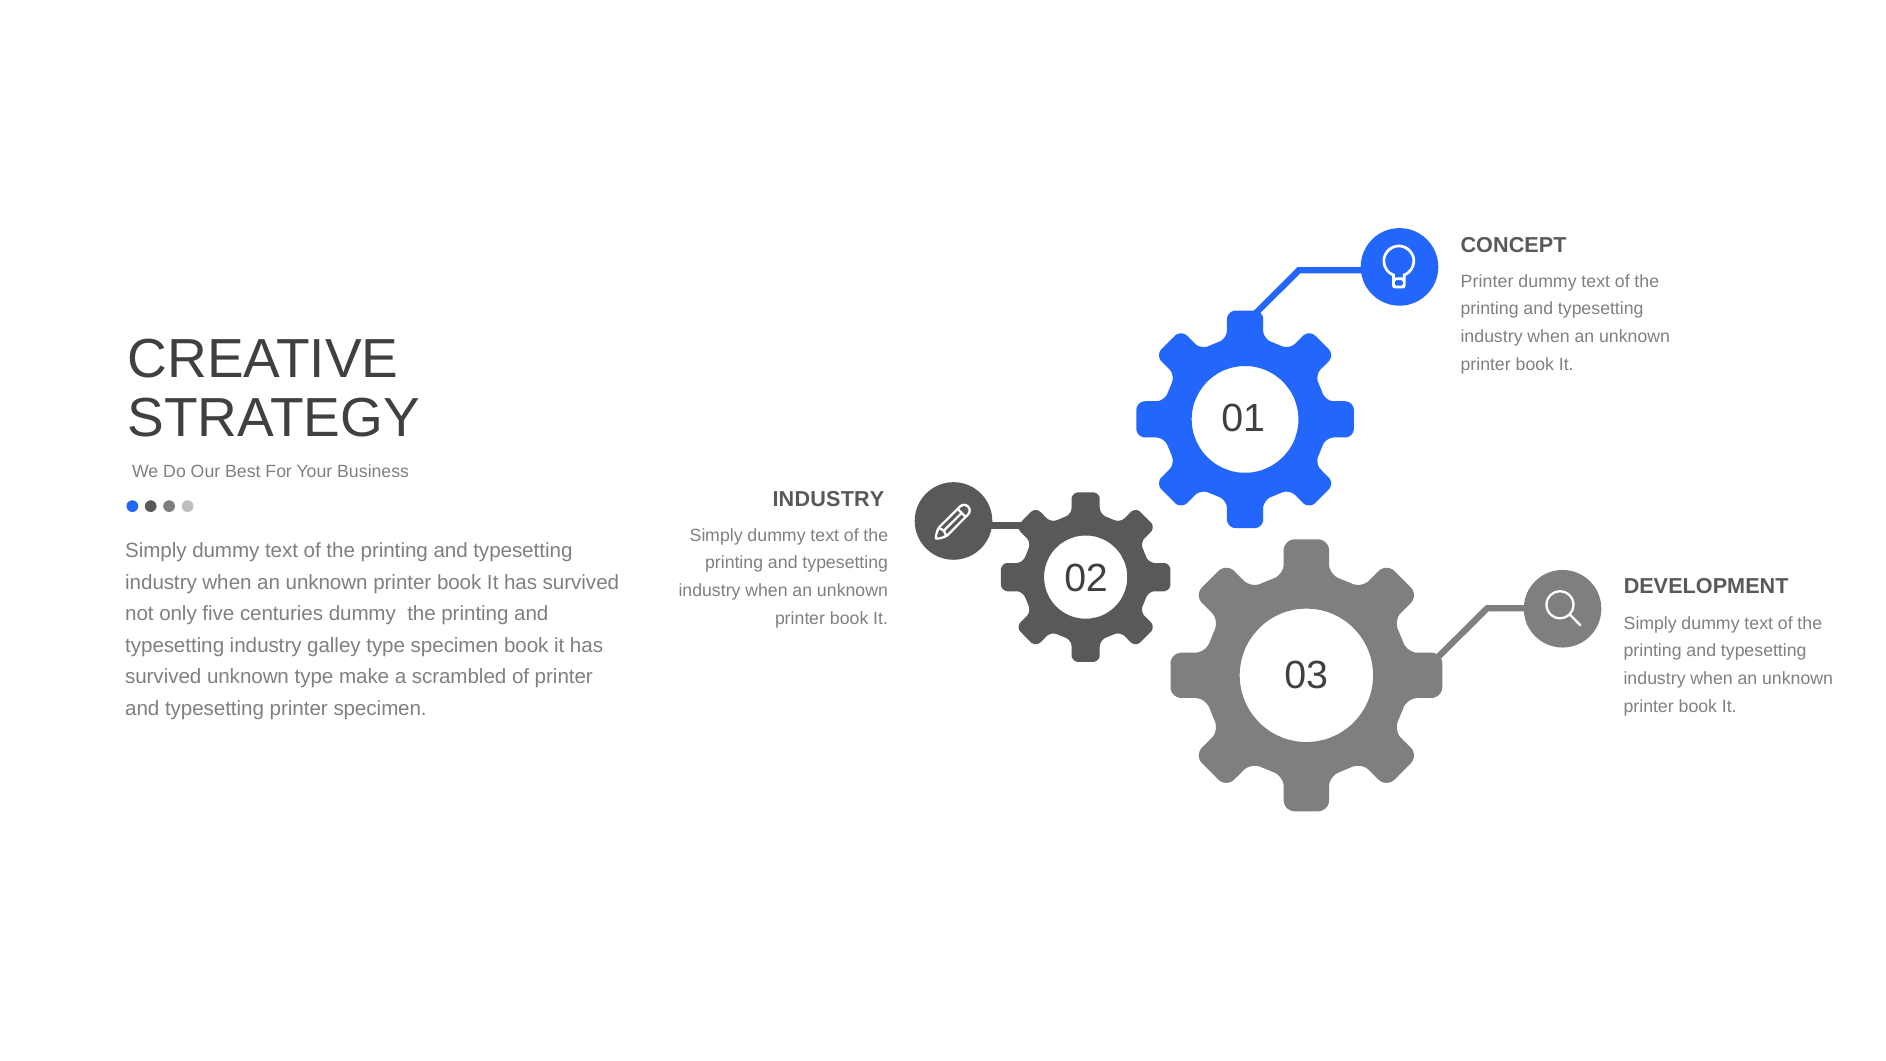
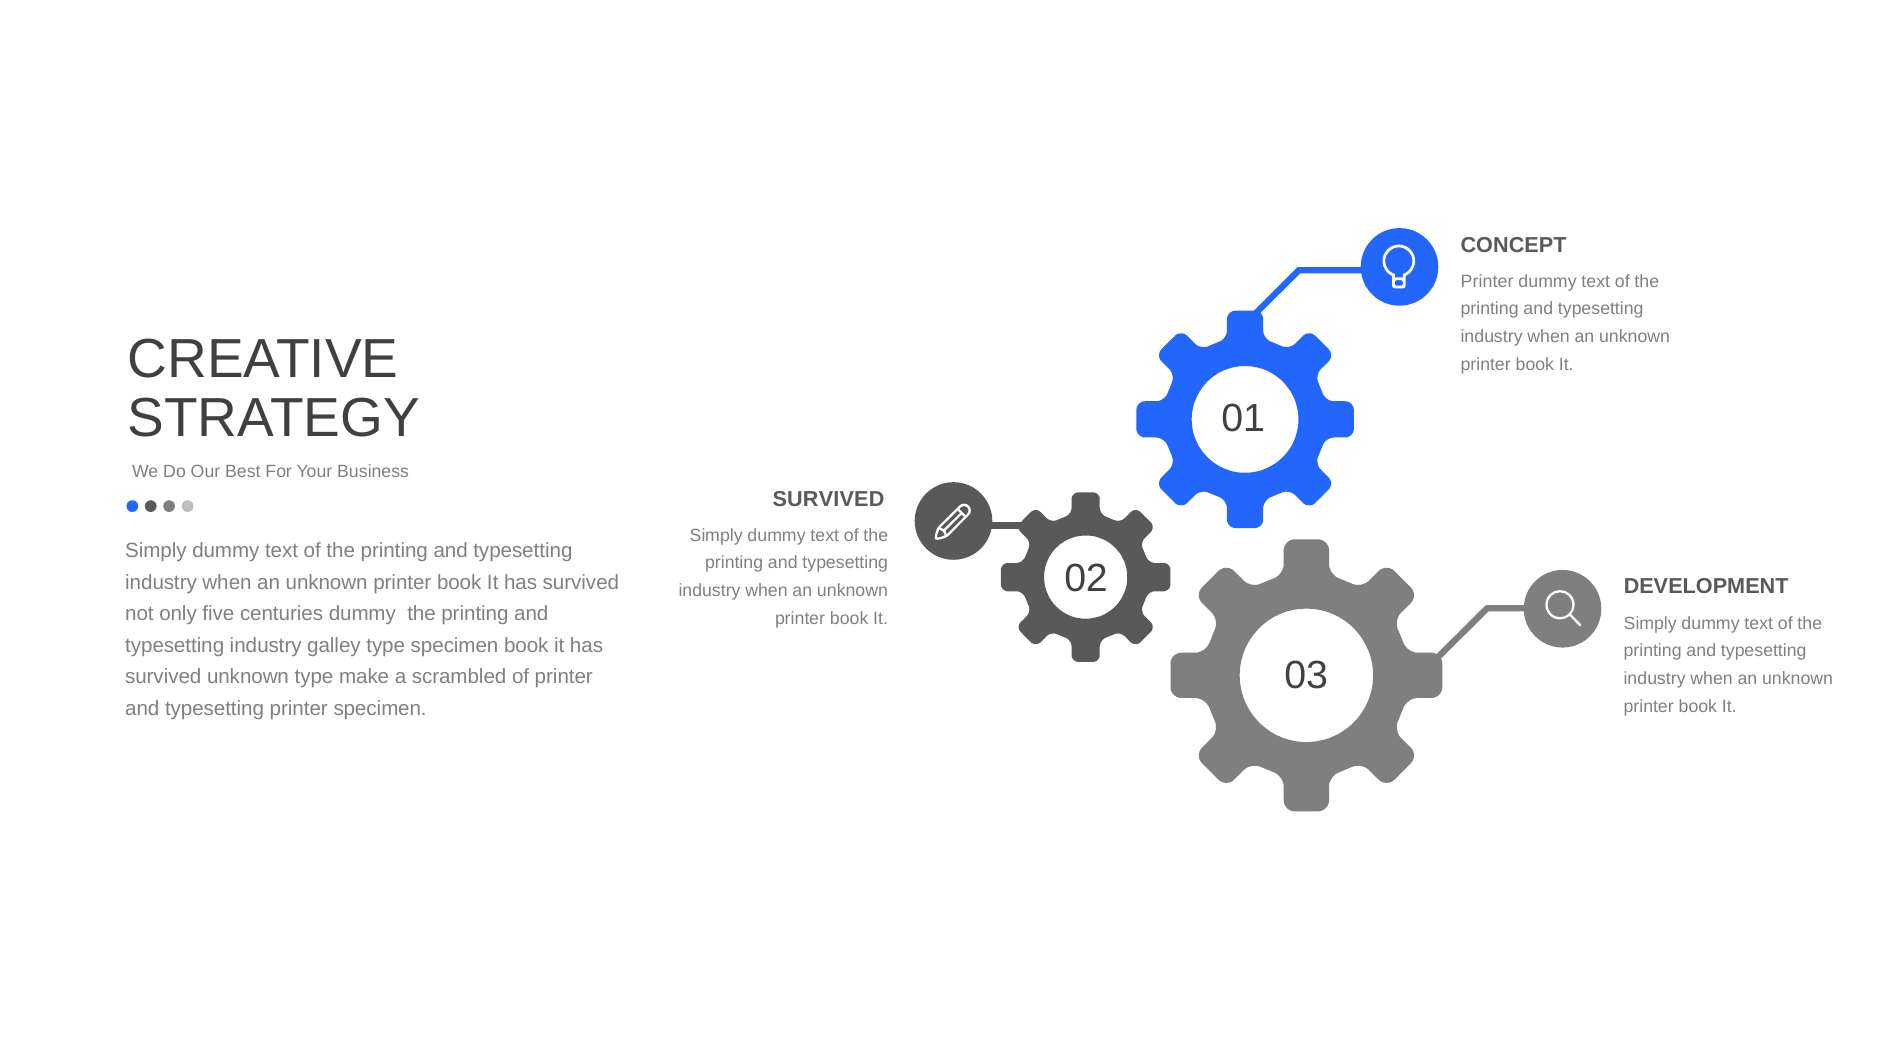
INDUSTRY at (828, 499): INDUSTRY -> SURVIVED
